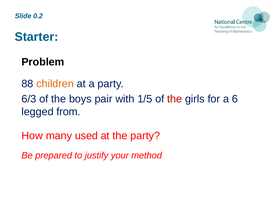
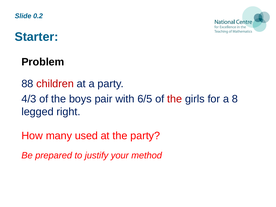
children colour: orange -> red
6/3: 6/3 -> 4/3
1/5: 1/5 -> 6/5
6: 6 -> 8
from: from -> right
